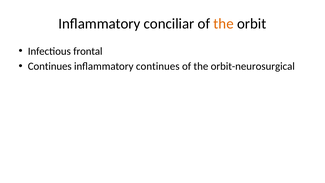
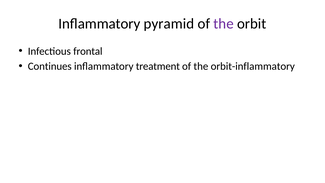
conciliar: conciliar -> pyramid
the at (224, 24) colour: orange -> purple
inflammatory continues: continues -> treatment
orbit-neurosurgical: orbit-neurosurgical -> orbit-inflammatory
